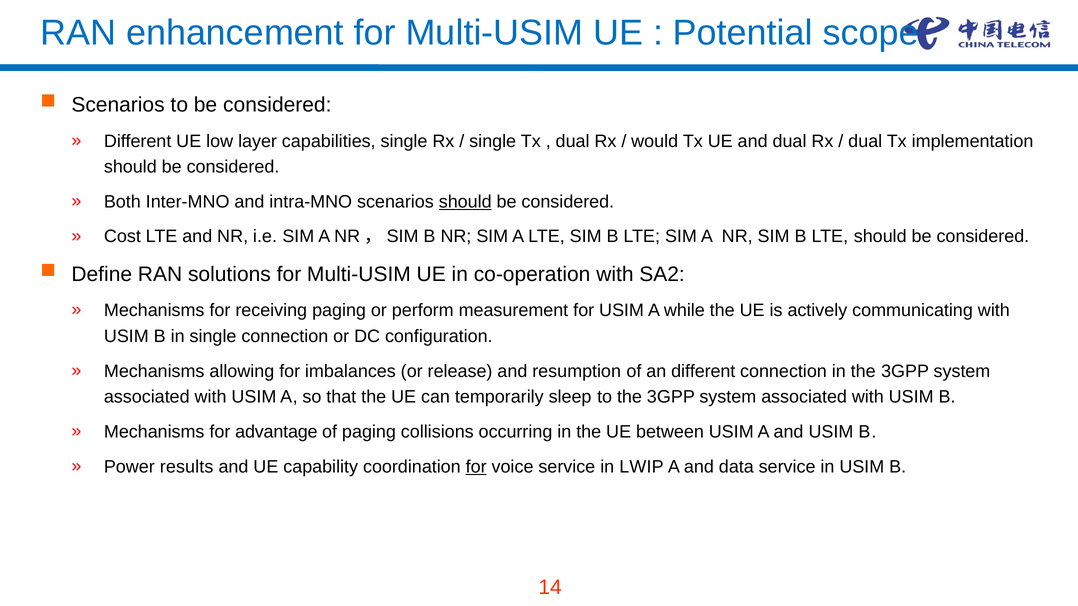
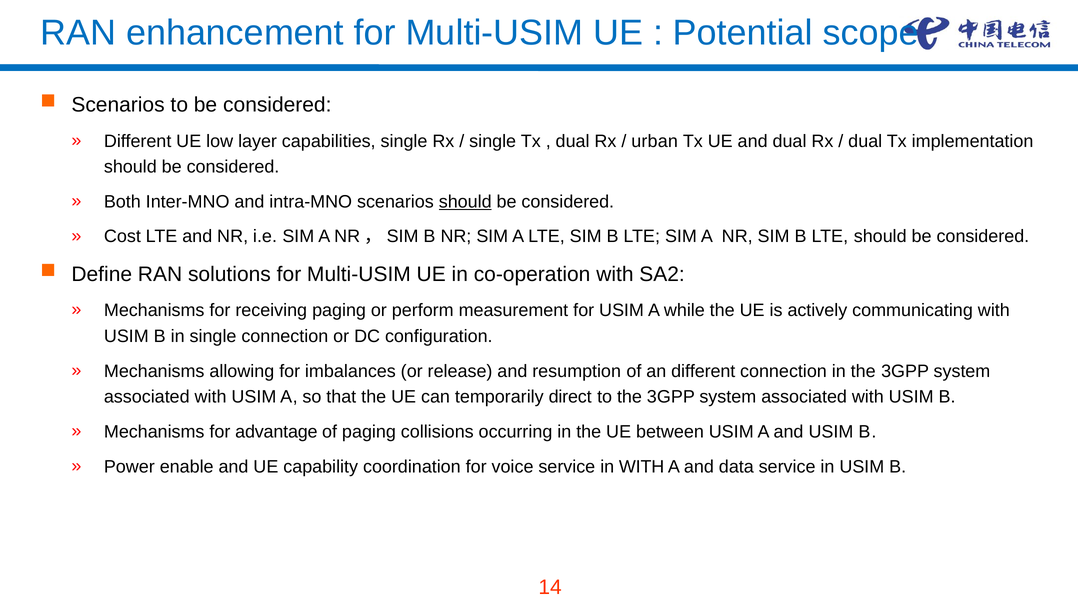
would: would -> urban
sleep: sleep -> direct
results: results -> enable
for at (476, 467) underline: present -> none
in LWIP: LWIP -> WITH
